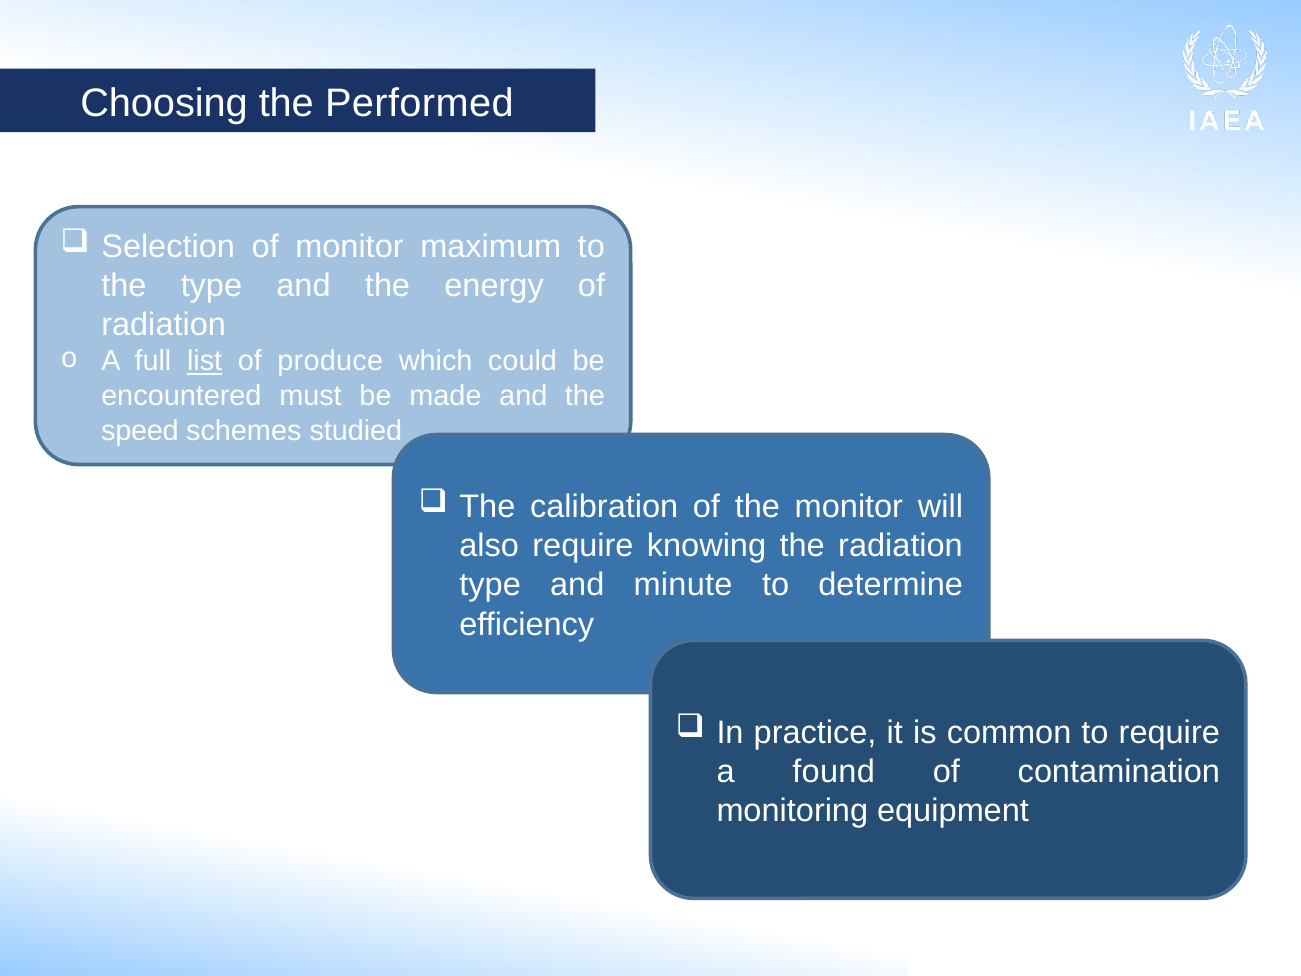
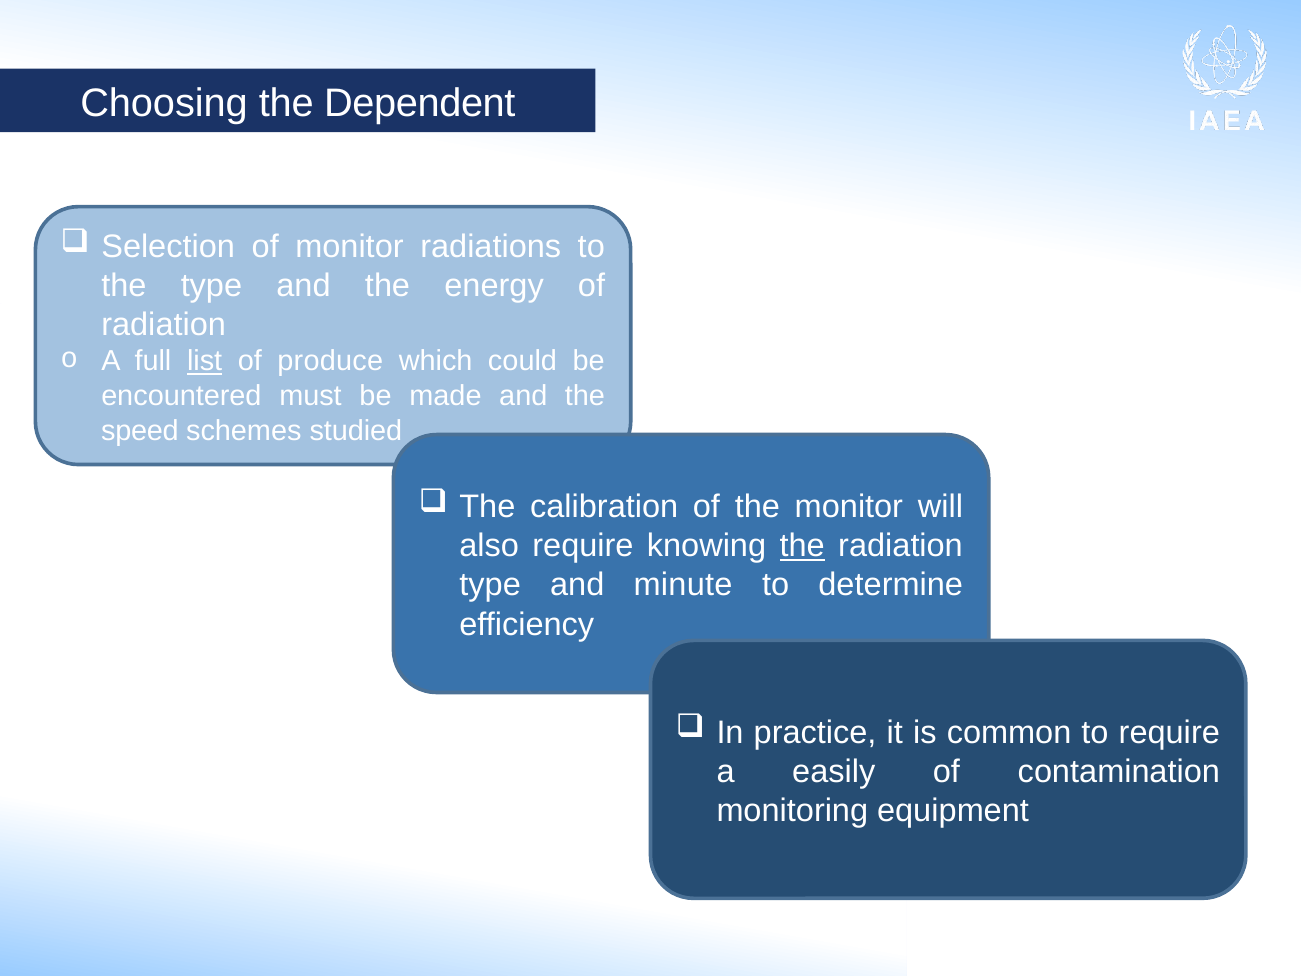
Performed: Performed -> Dependent
maximum: maximum -> radiations
the at (802, 546) underline: none -> present
found: found -> easily
